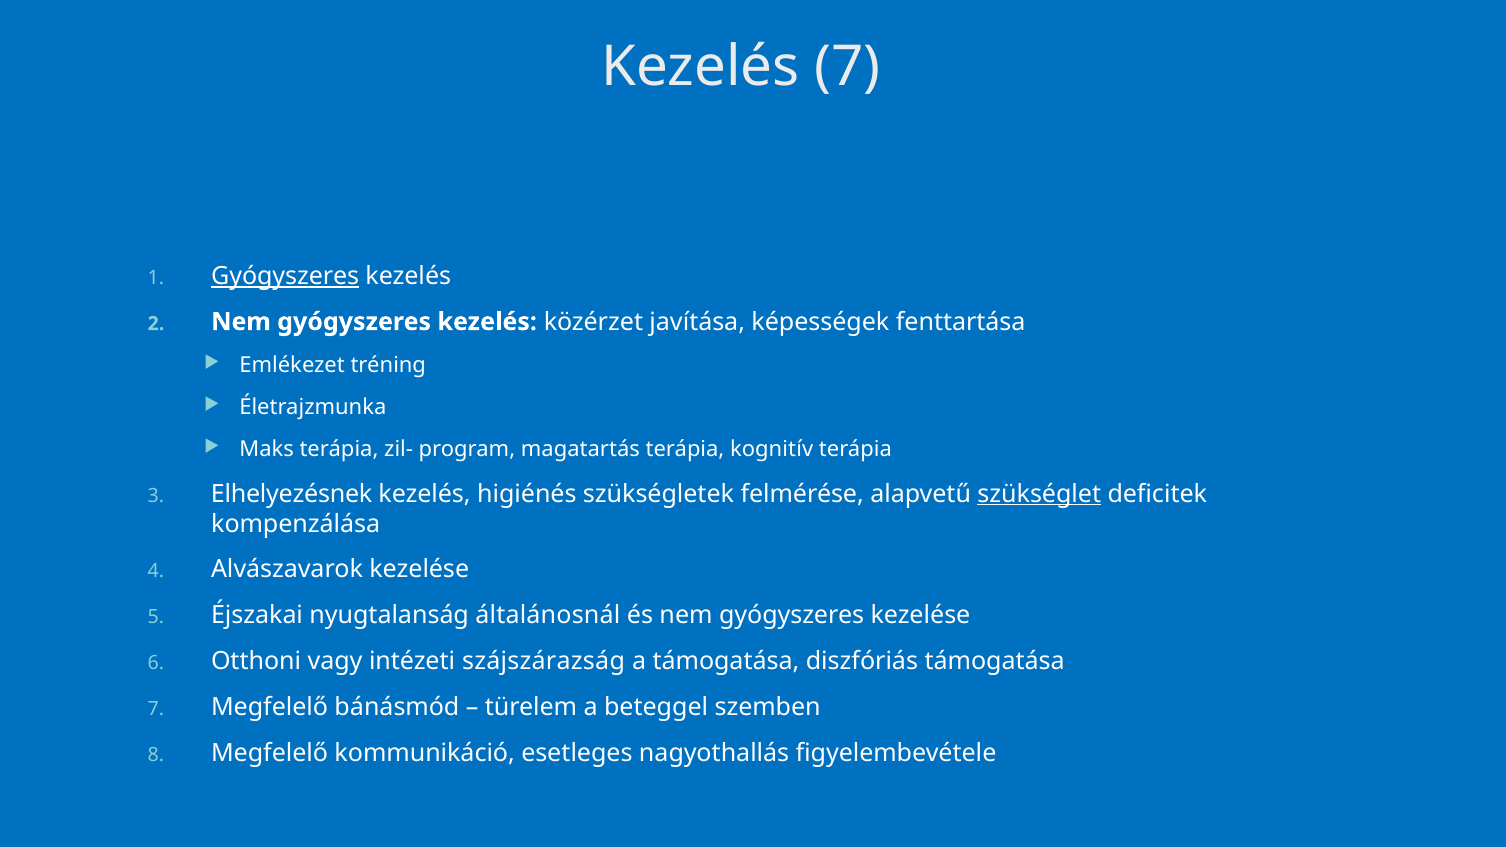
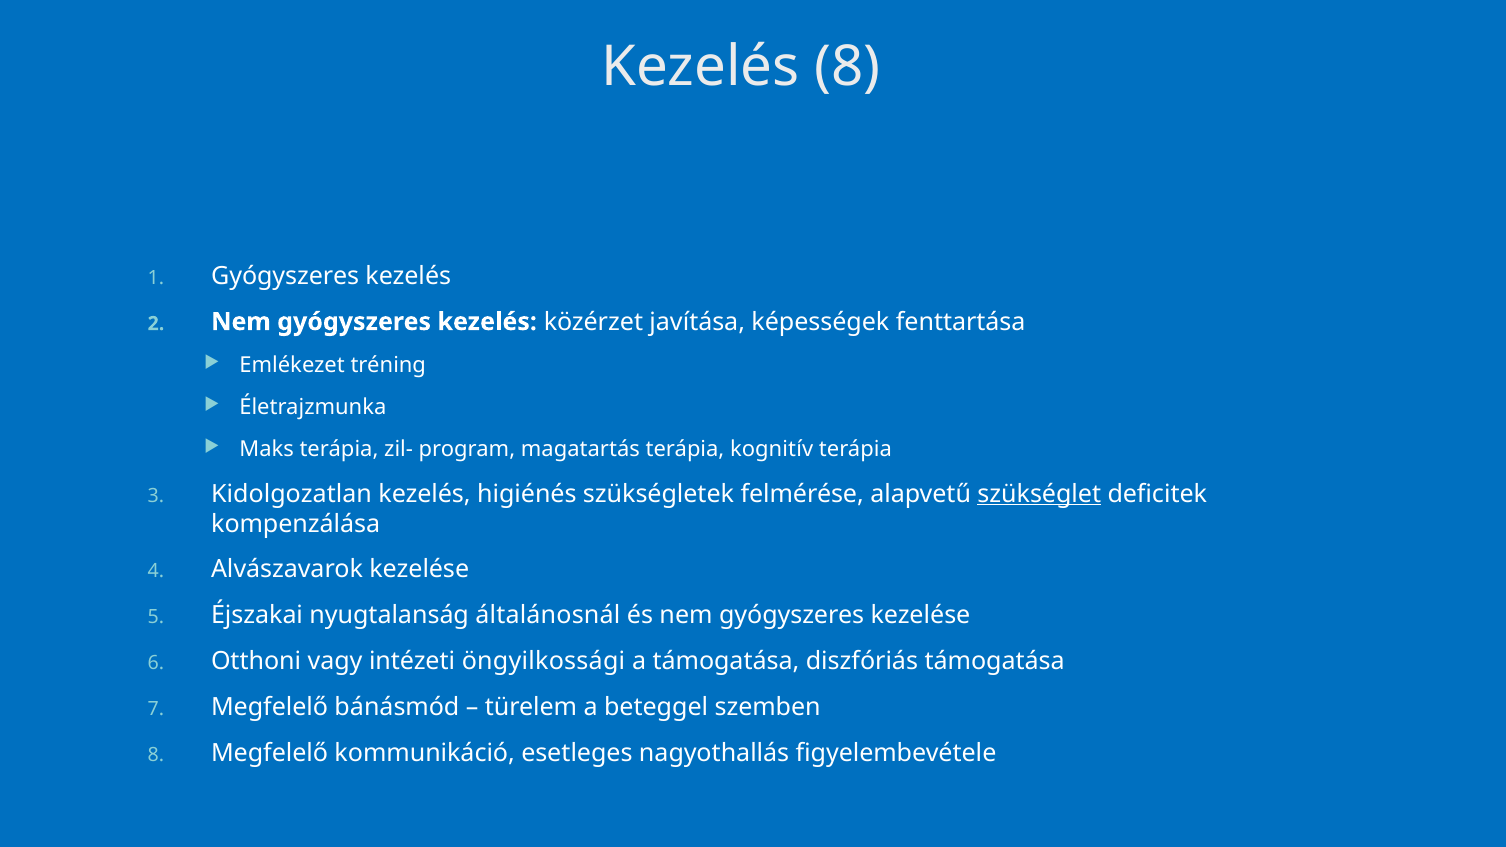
Kezelés 7: 7 -> 8
Gyógyszeres at (285, 276) underline: present -> none
Elhelyezésnek: Elhelyezésnek -> Kidolgozatlan
szájszárazság: szájszárazság -> öngyilkossági
